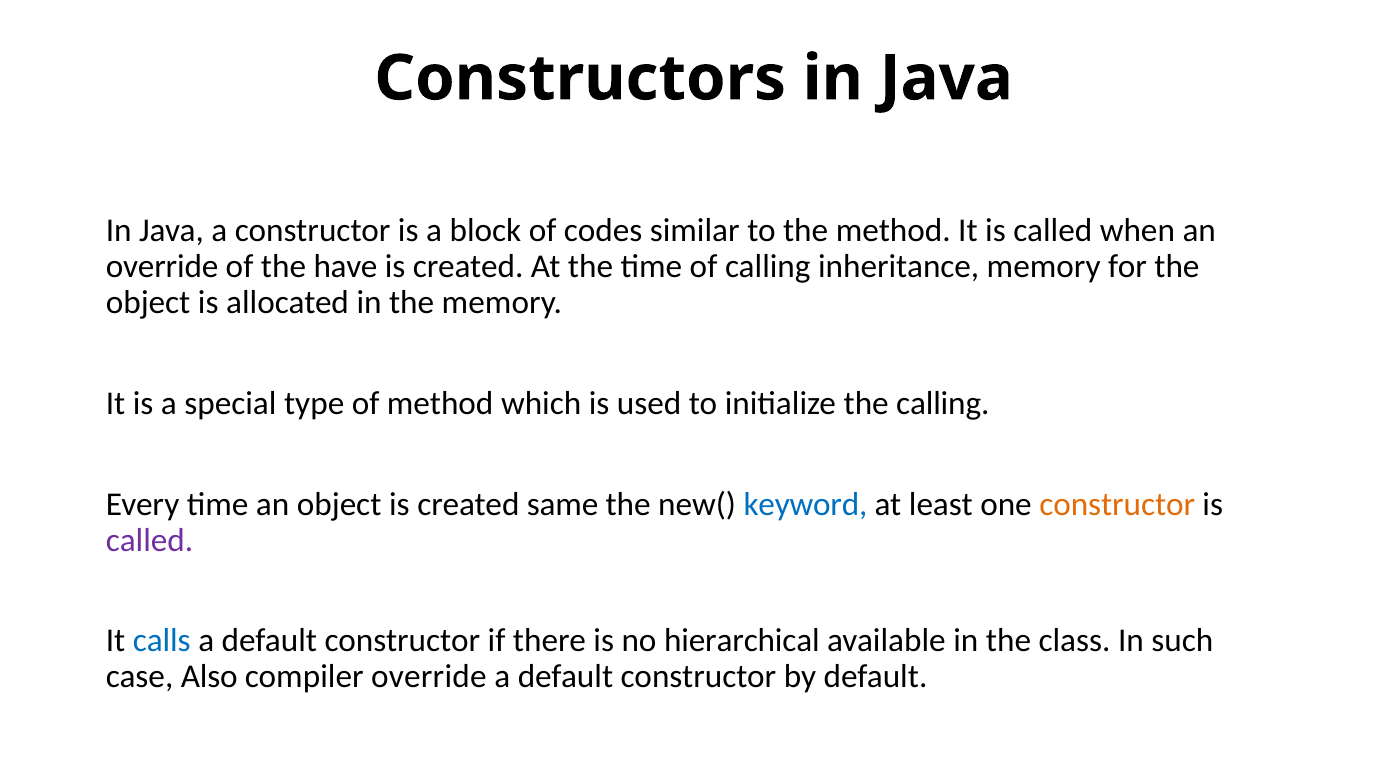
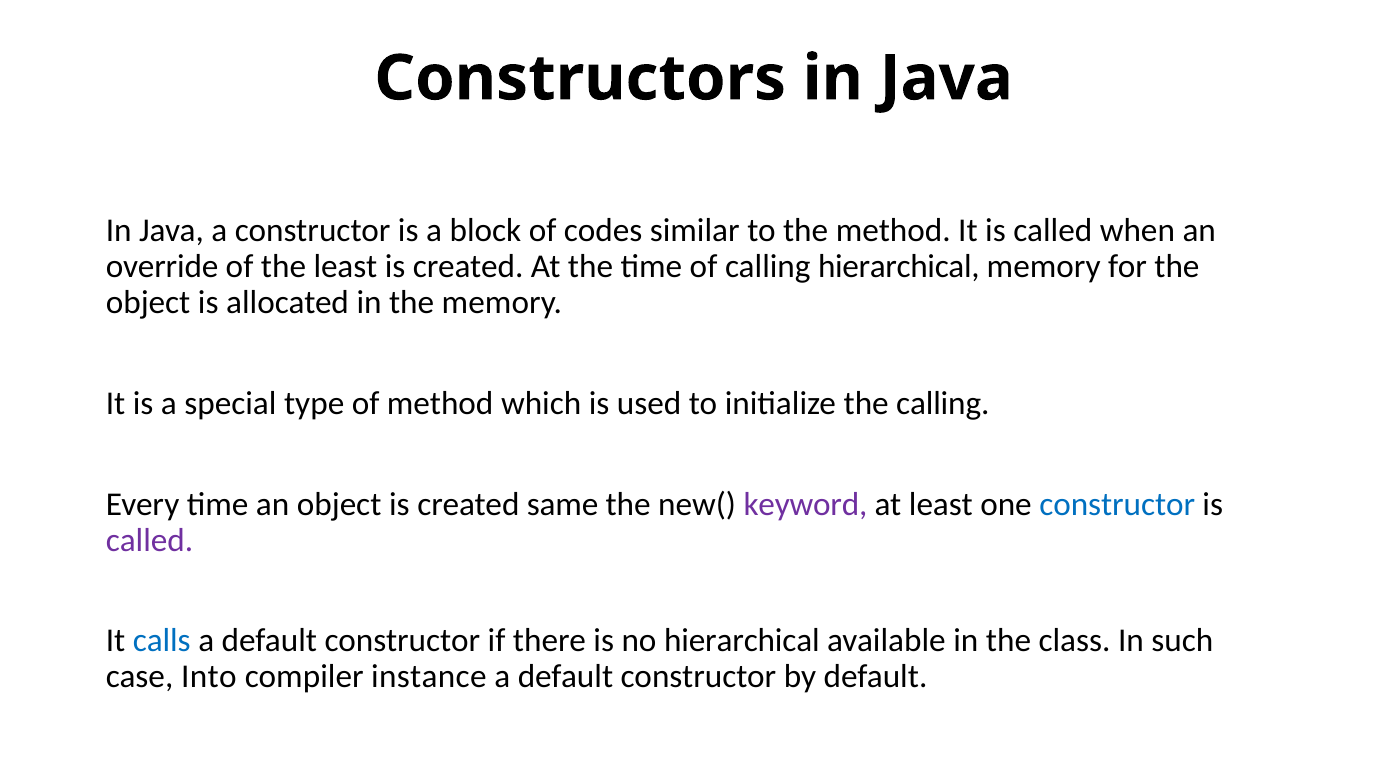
the have: have -> least
calling inheritance: inheritance -> hierarchical
keyword colour: blue -> purple
constructor at (1117, 504) colour: orange -> blue
Also: Also -> Into
compiler override: override -> instance
